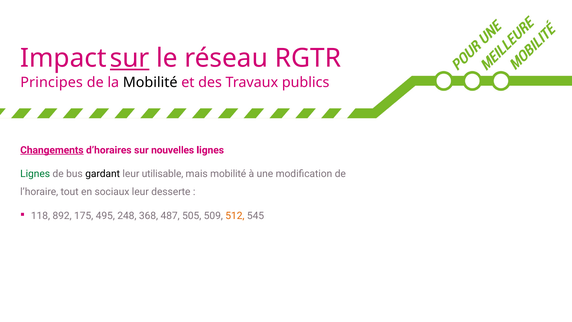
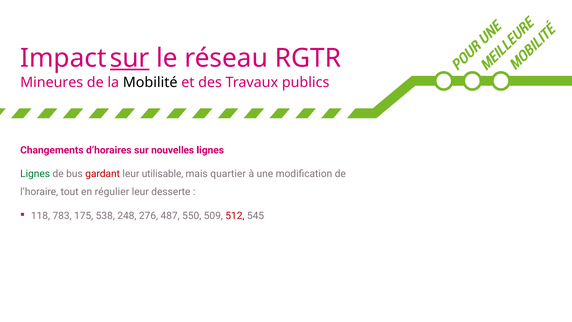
Principes: Principes -> Mineures
Changements underline: present -> none
gardant colour: black -> red
mais mobilité: mobilité -> quartier
sociaux: sociaux -> régulier
892: 892 -> 783
495: 495 -> 538
368: 368 -> 276
505: 505 -> 550
512 colour: orange -> red
